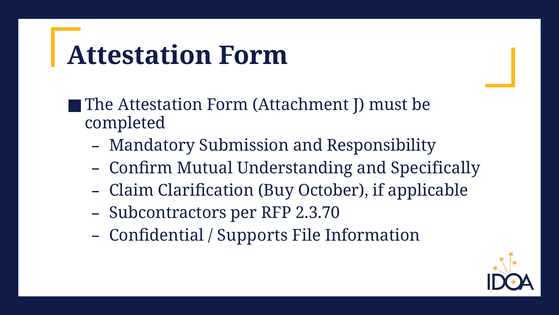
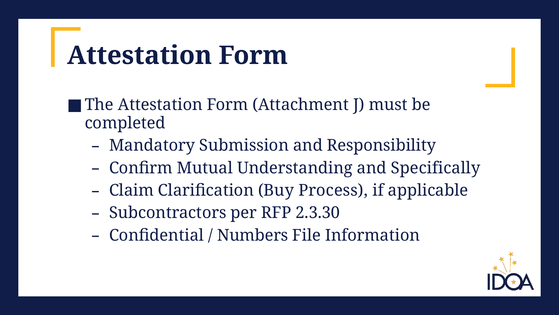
October: October -> Process
2.3.70: 2.3.70 -> 2.3.30
Supports: Supports -> Numbers
